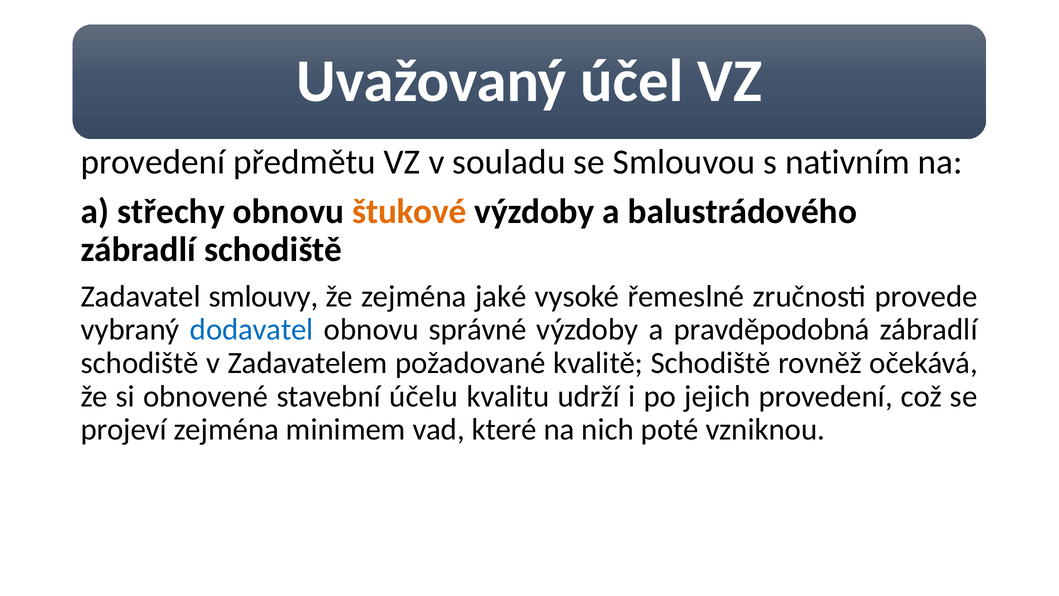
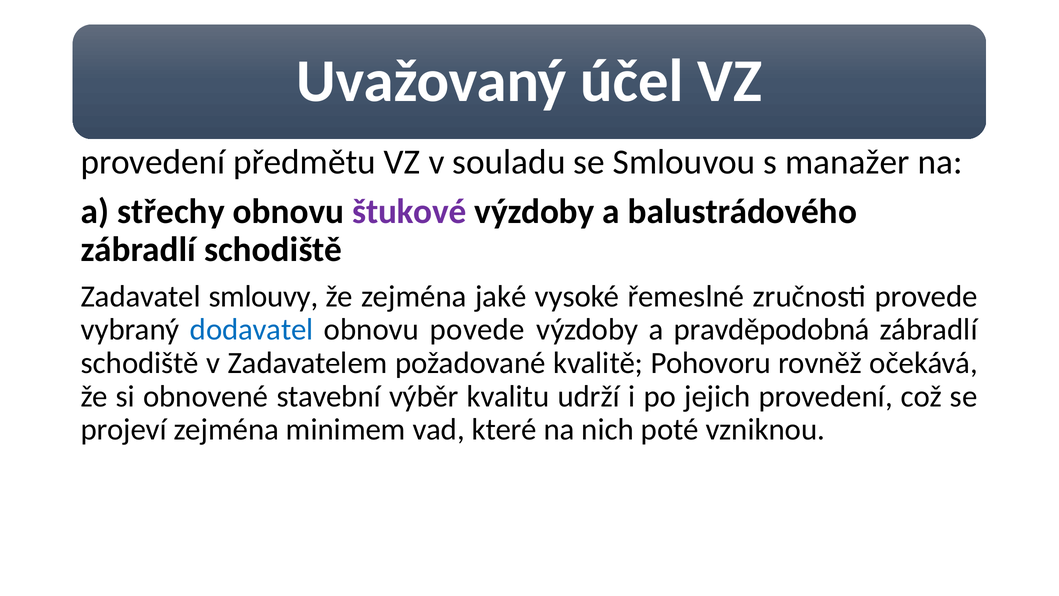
nativním: nativním -> manažer
štukové colour: orange -> purple
správné: správné -> povede
kvalitě Schodiště: Schodiště -> Pohovoru
účelu: účelu -> výběr
